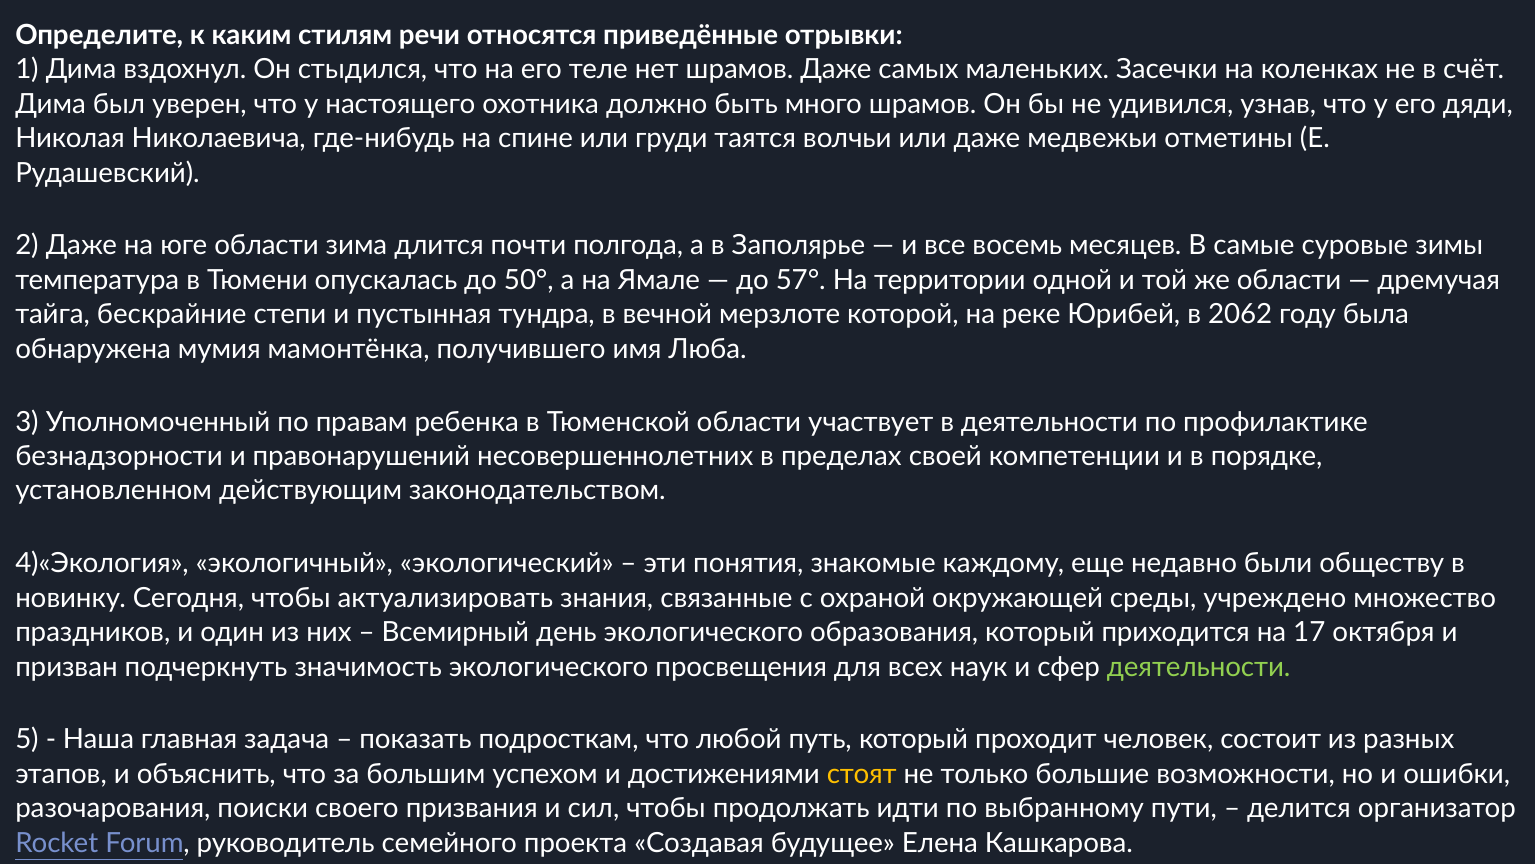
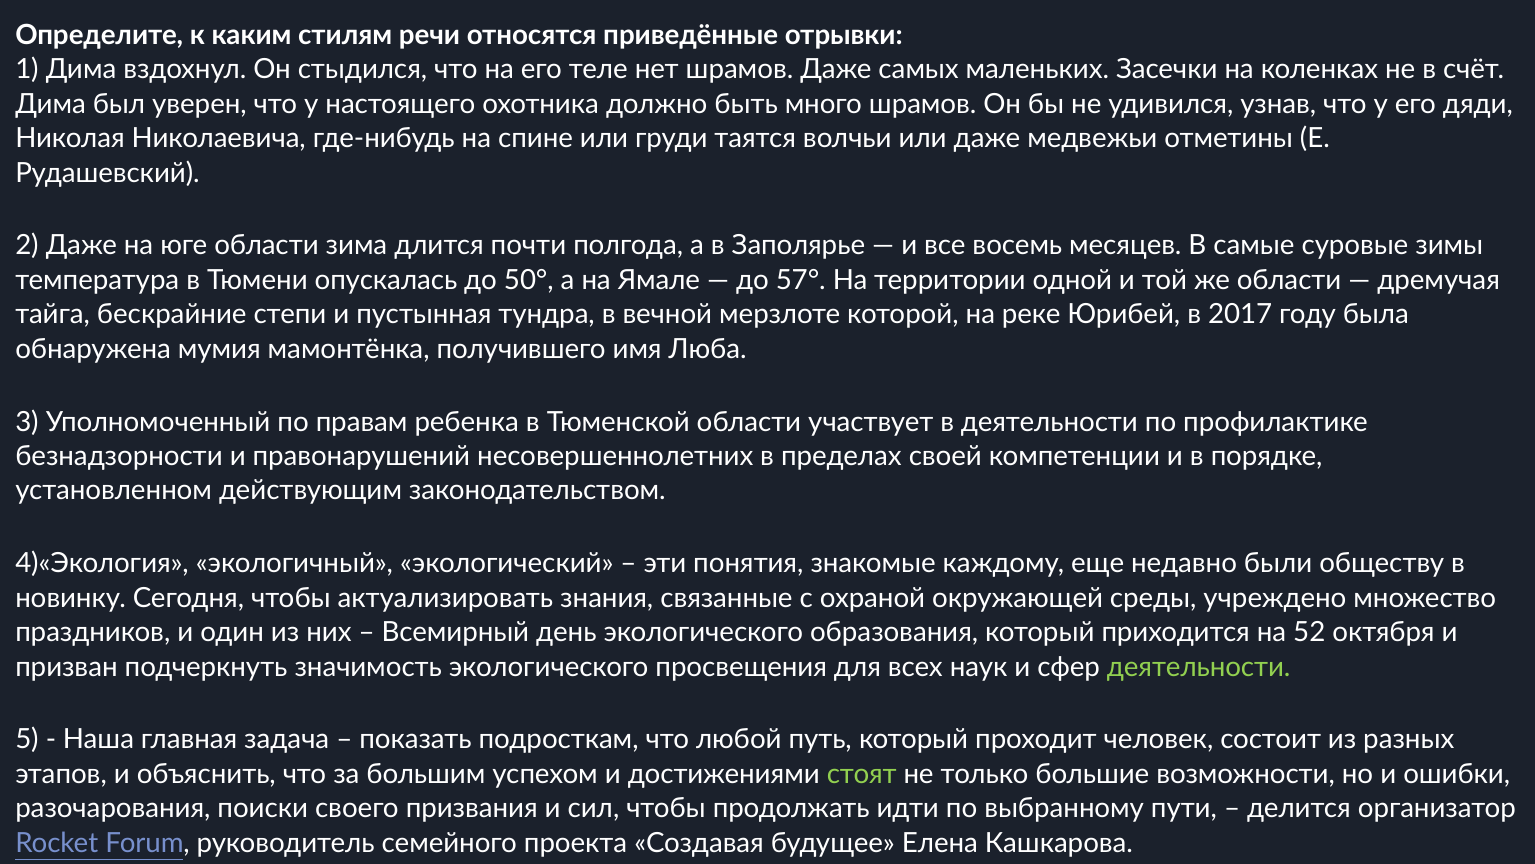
2062: 2062 -> 2017
17: 17 -> 52
стоят colour: yellow -> light green
